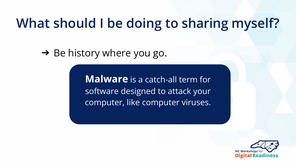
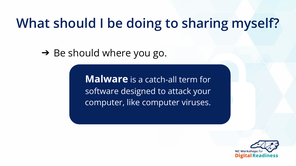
Be history: history -> should
